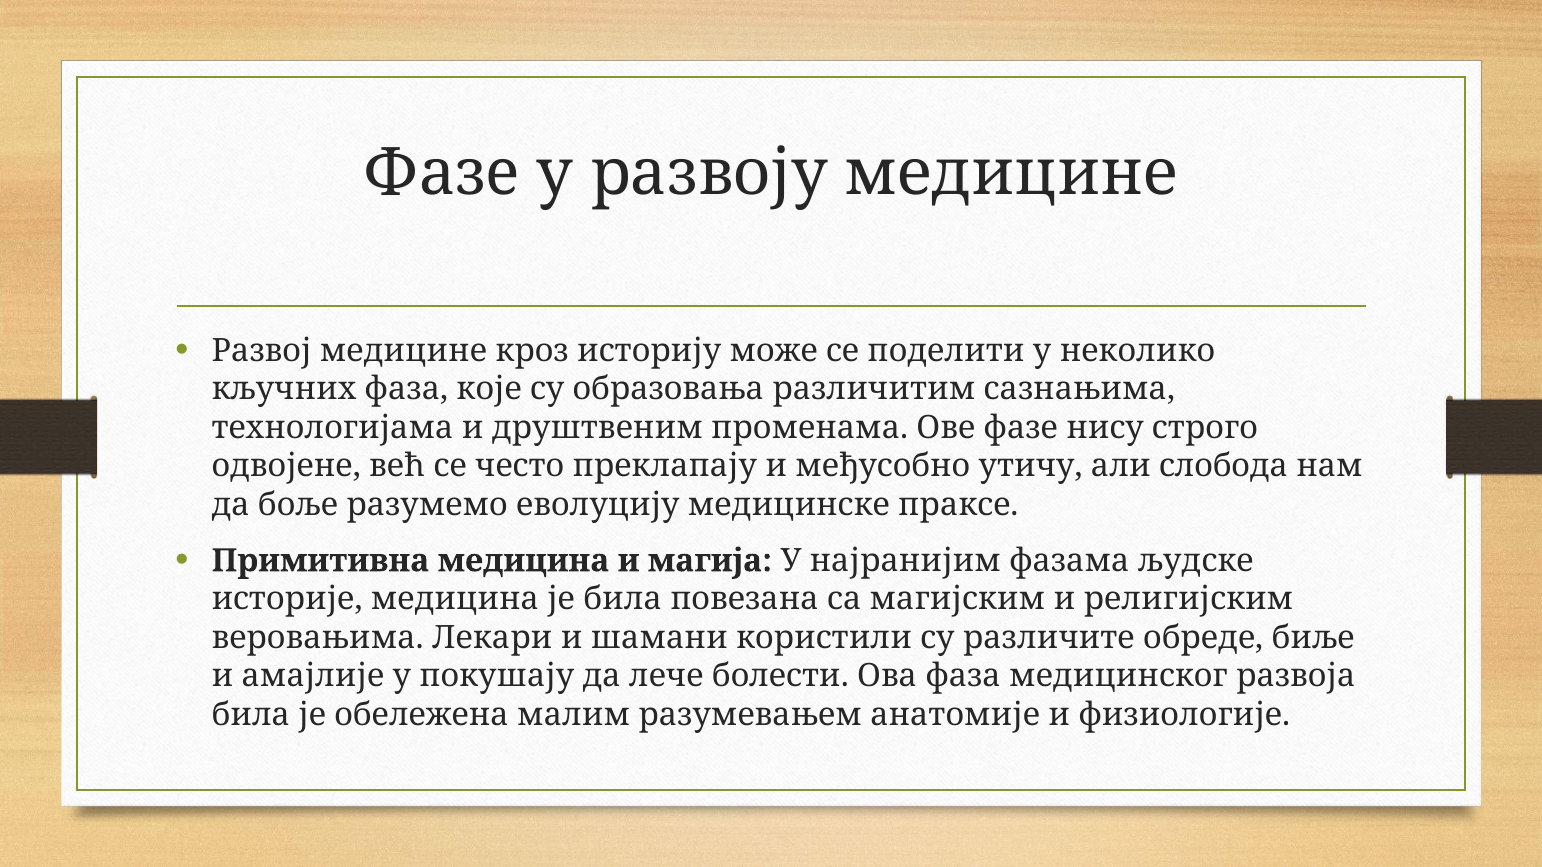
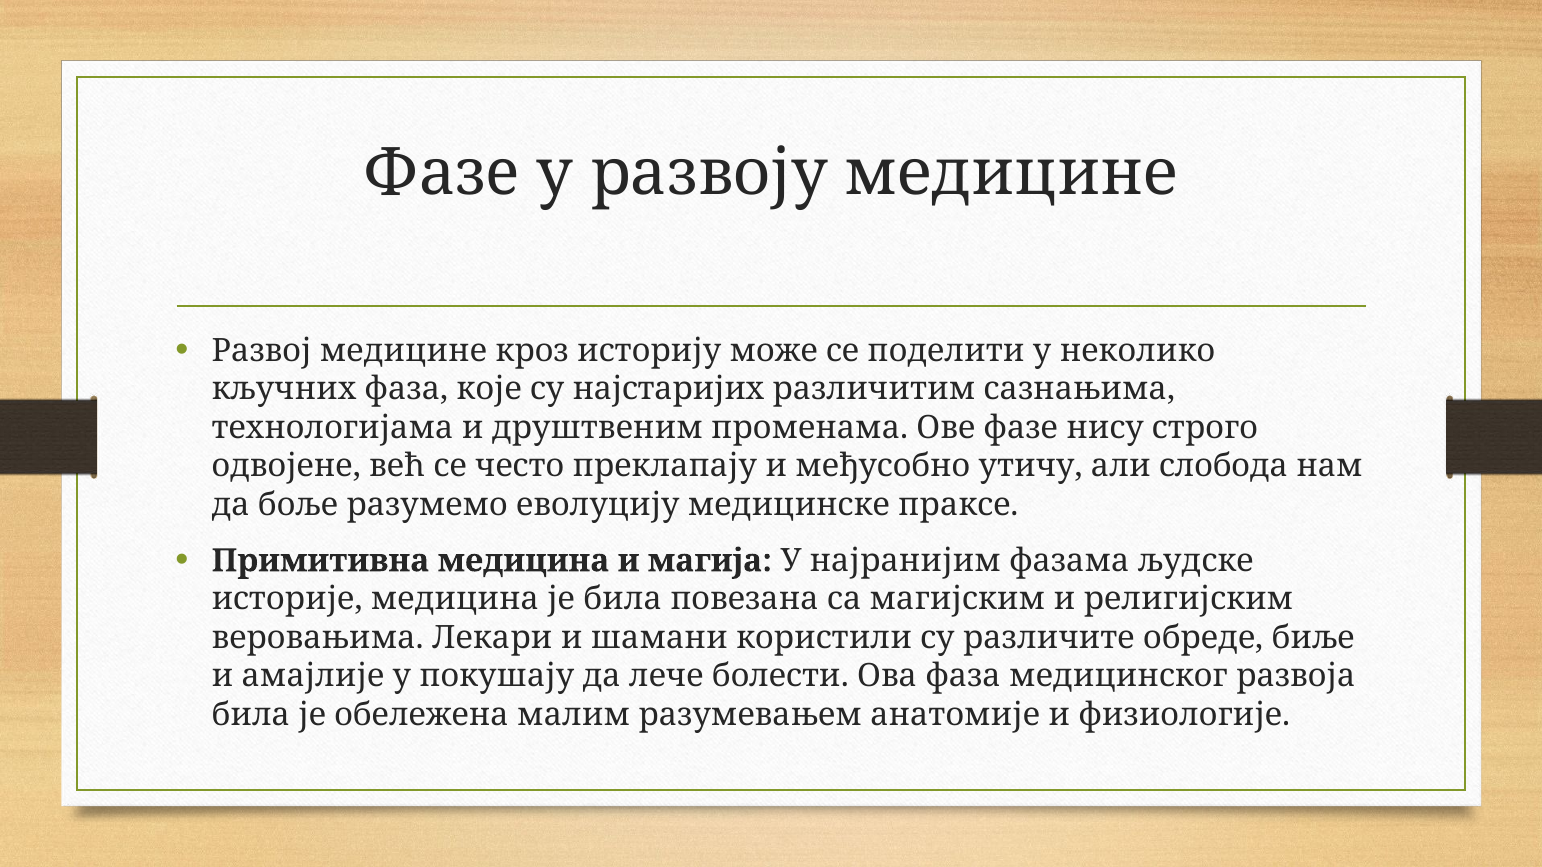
образовања: образовања -> најстаријих
